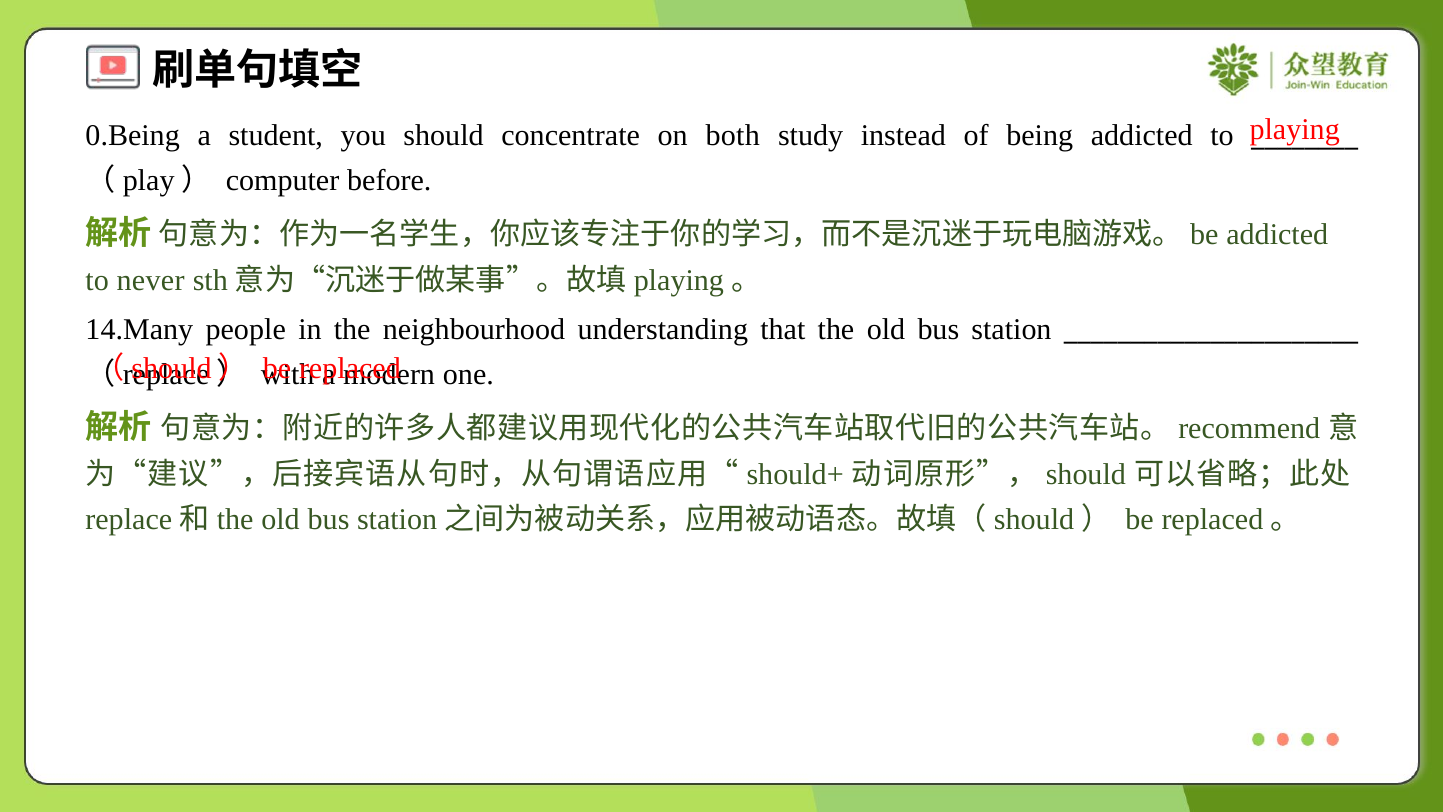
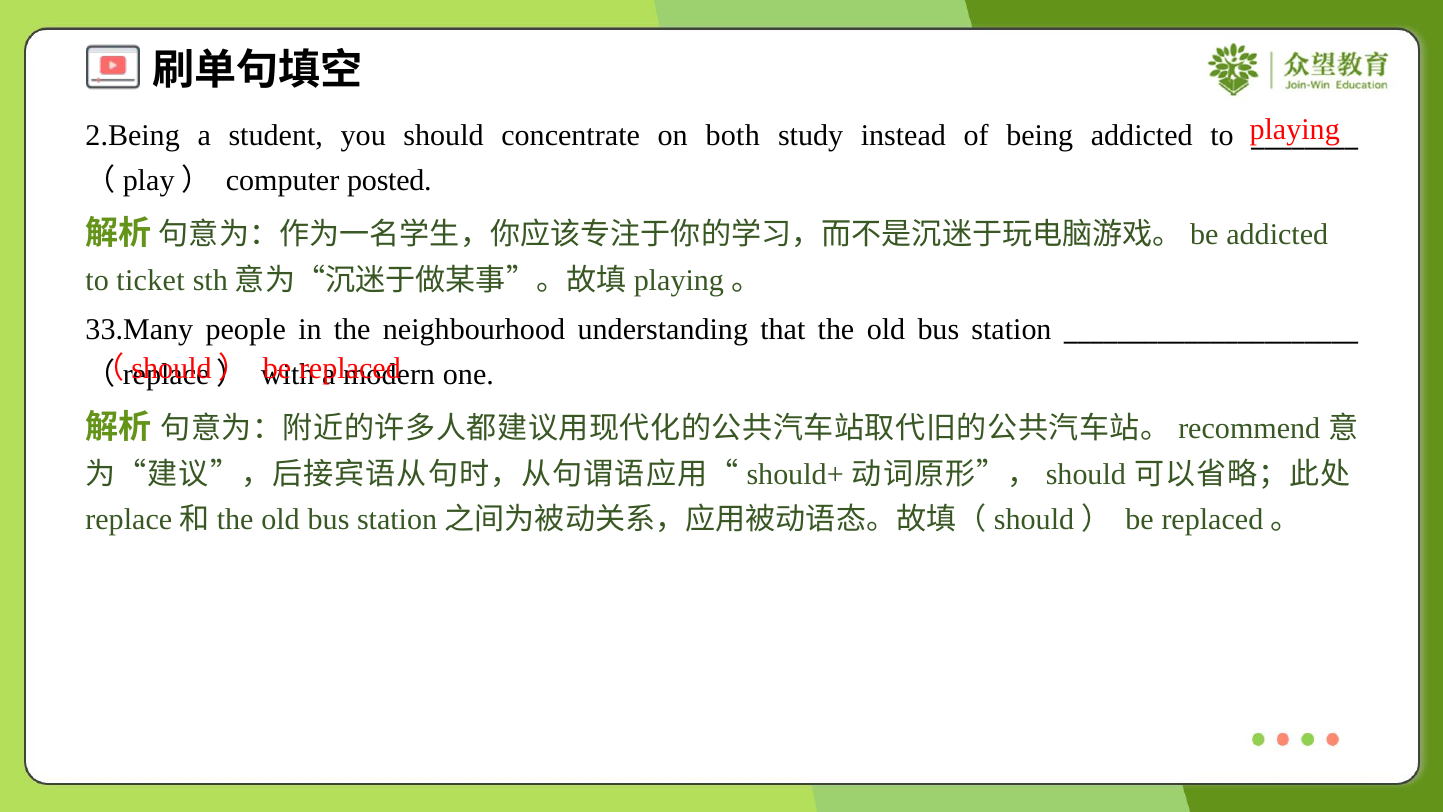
0.Being: 0.Being -> 2.Being
before: before -> posted
never: never -> ticket
14.Many: 14.Many -> 33.Many
